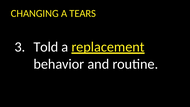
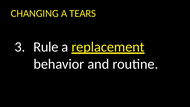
Told: Told -> Rule
